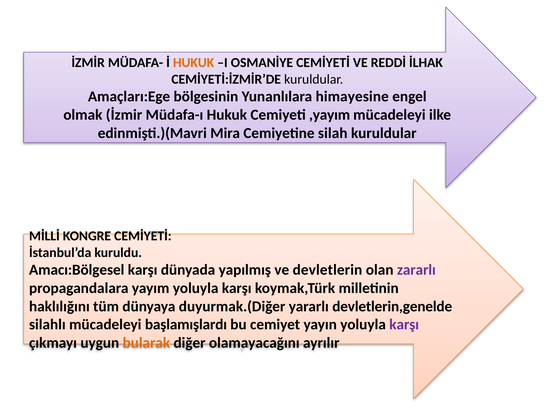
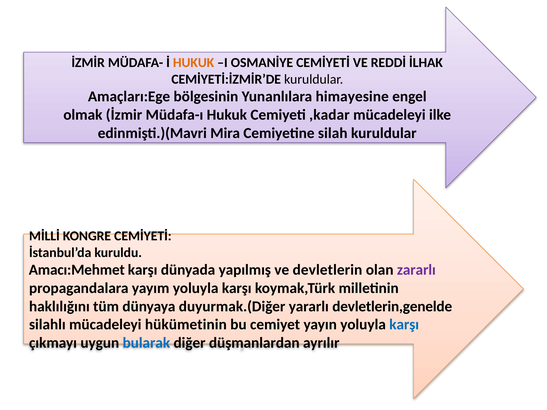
,yayım: ,yayım -> ,kadar
Amacı:Bölgesel: Amacı:Bölgesel -> Amacı:Mehmet
başlamışlardı: başlamışlardı -> hükümetinin
karşı at (404, 325) colour: purple -> blue
bularak colour: orange -> blue
olamayacağını: olamayacağını -> düşmanlardan
